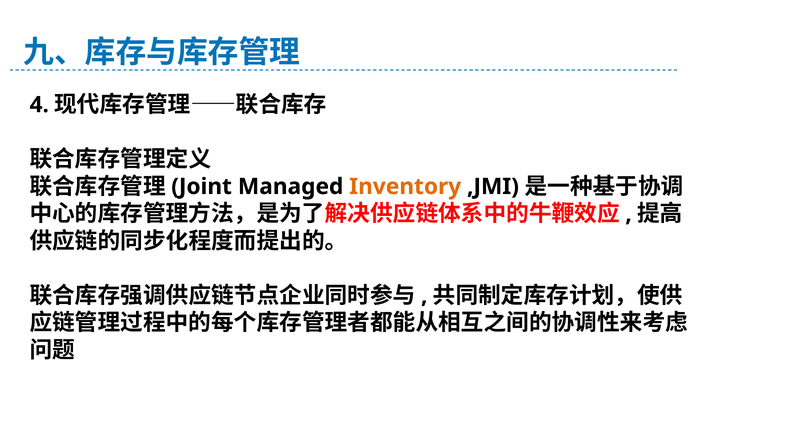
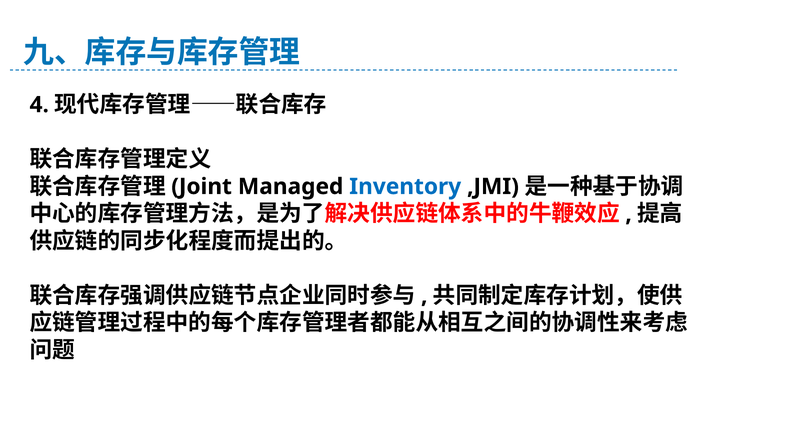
Inventory colour: orange -> blue
